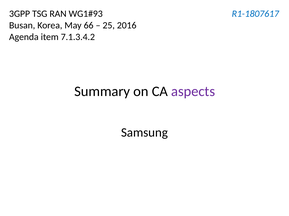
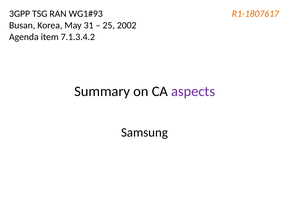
R1-1807617 colour: blue -> orange
66: 66 -> 31
2016: 2016 -> 2002
